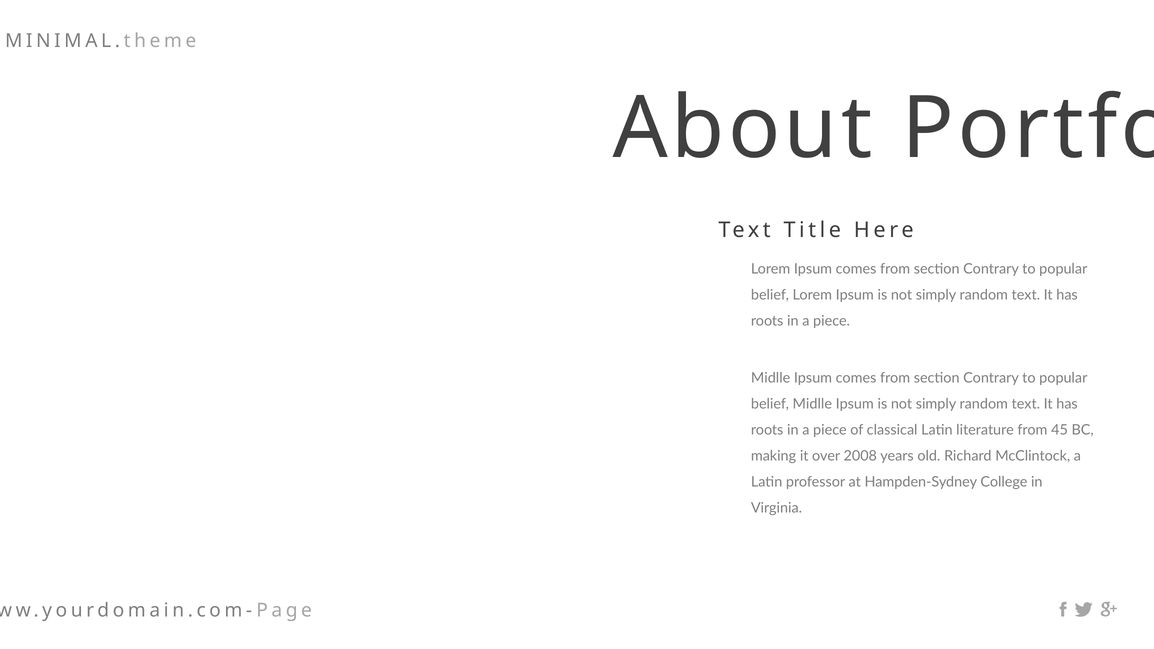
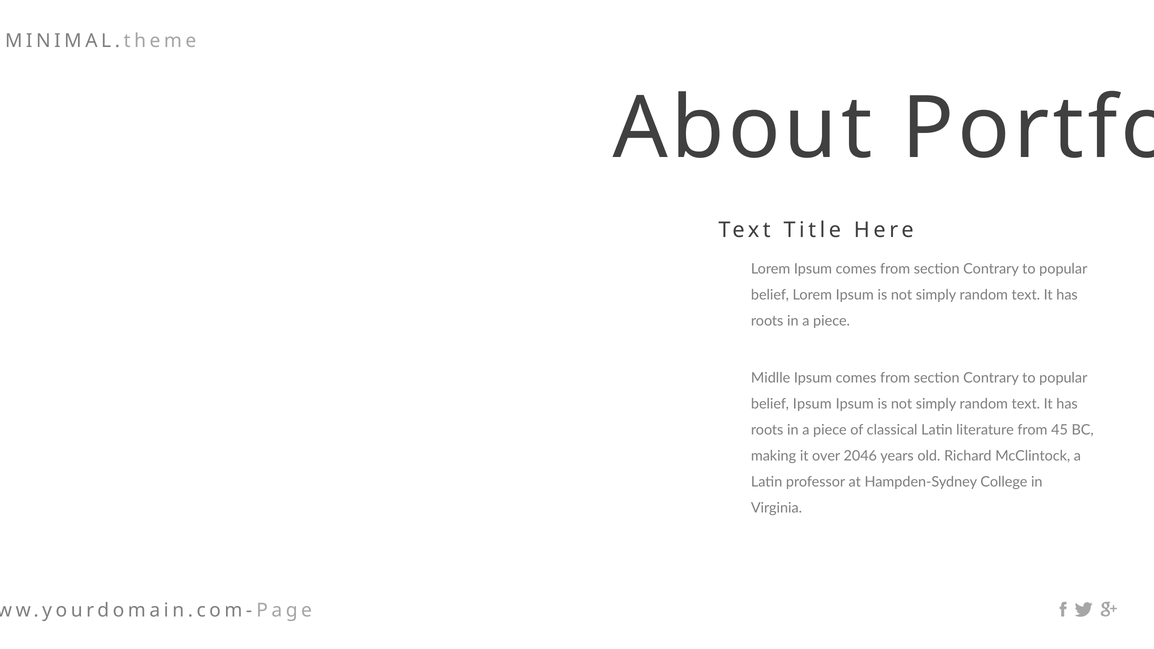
belief Midlle: Midlle -> Ipsum
2008: 2008 -> 2046
